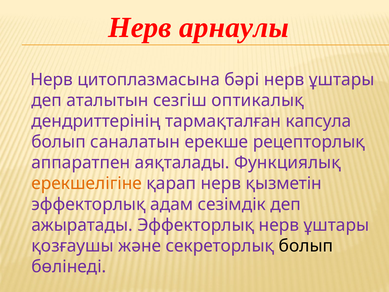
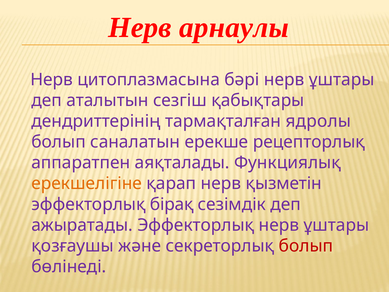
оптикалық: оптикалық -> қабықтары
капсула: капсула -> ядролы
адам: адам -> бірақ
болып at (306, 246) colour: black -> red
